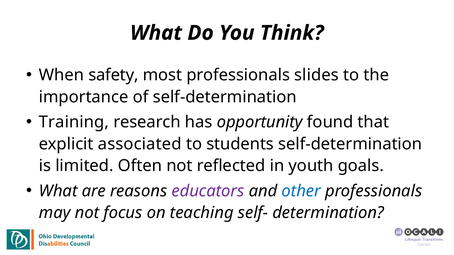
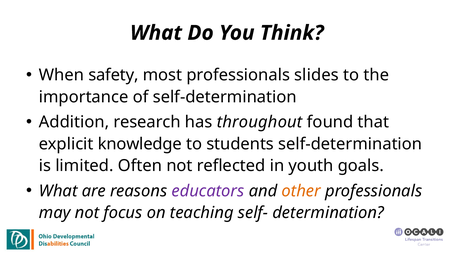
Training: Training -> Addition
opportunity: opportunity -> throughout
associated: associated -> knowledge
other colour: blue -> orange
